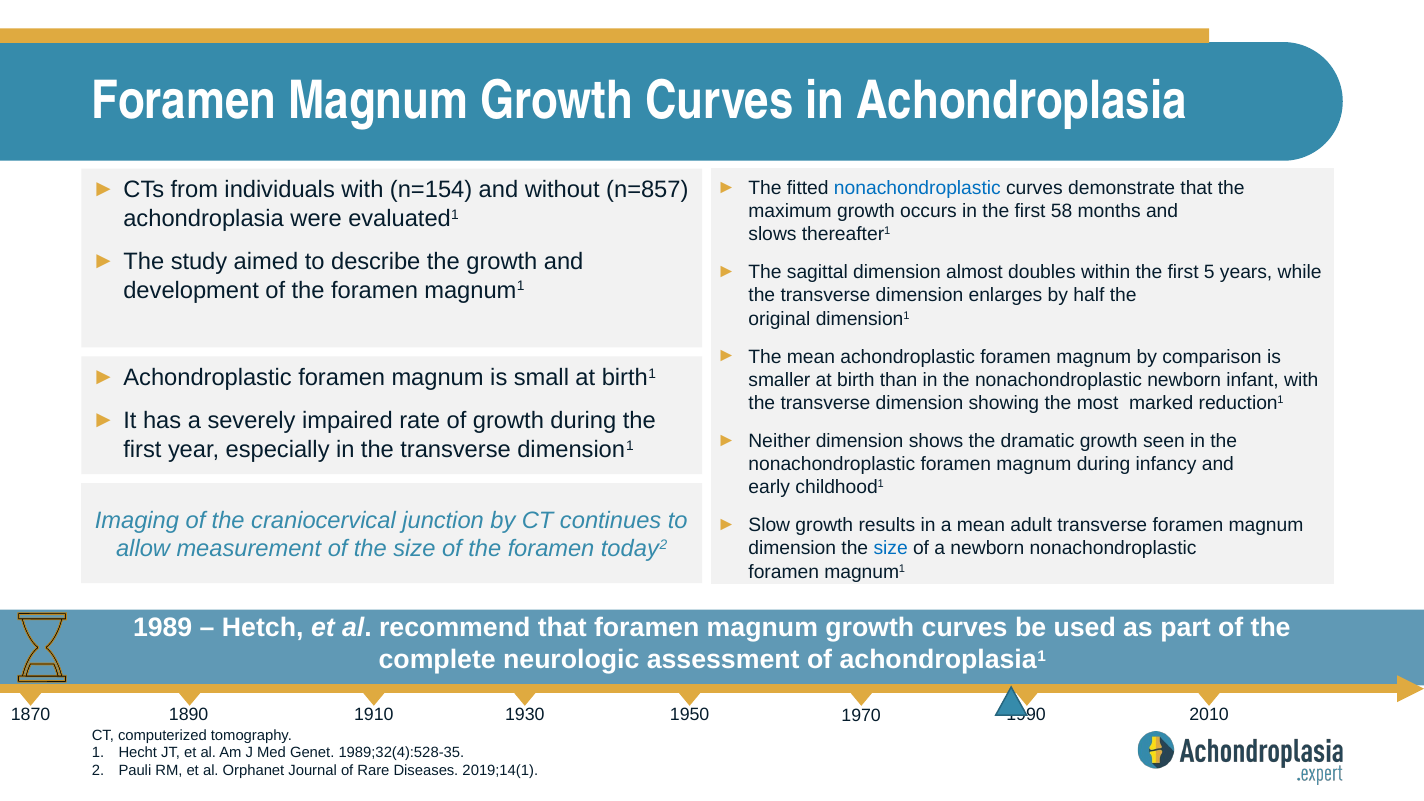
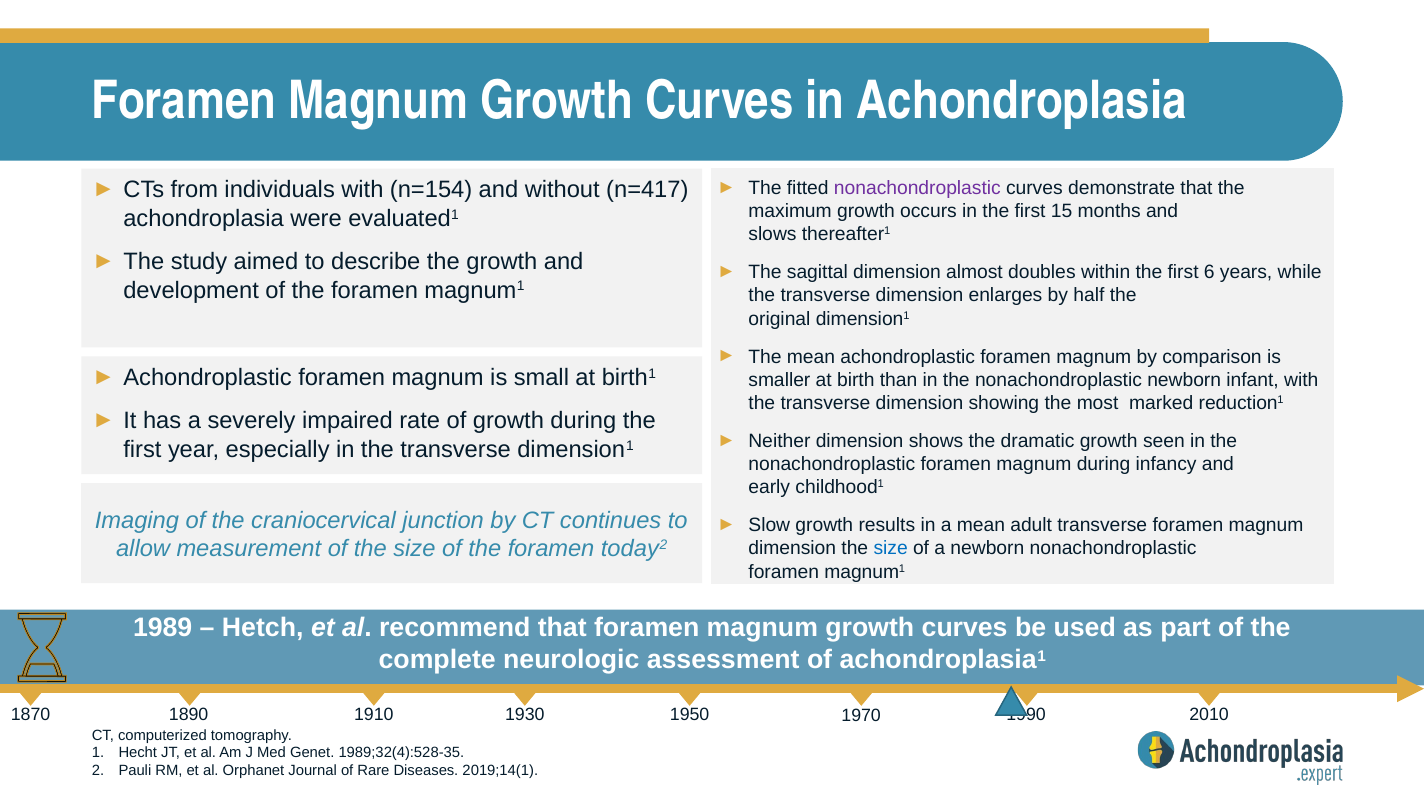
n=857: n=857 -> n=417
nonachondroplastic at (917, 188) colour: blue -> purple
58: 58 -> 15
5: 5 -> 6
